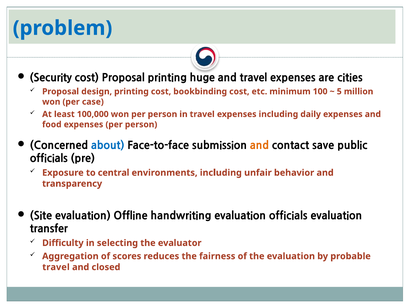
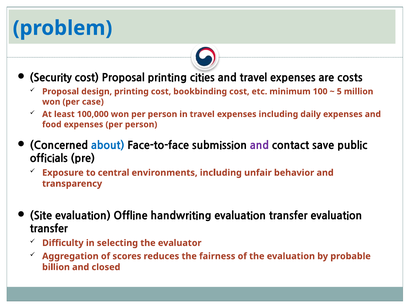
huge: huge -> cities
cities: cities -> costs
and at (259, 145) colour: orange -> purple
handwriting evaluation officials: officials -> transfer
travel at (56, 267): travel -> billion
